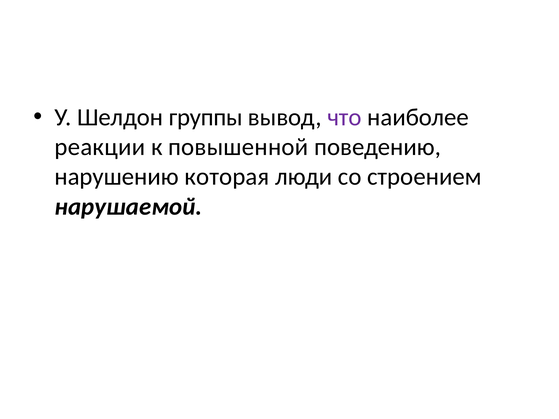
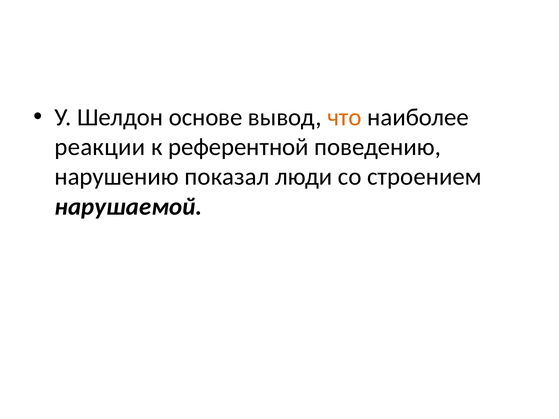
группы: группы -> основе
что colour: purple -> orange
повышенной: повышенной -> референтной
которая: которая -> показал
